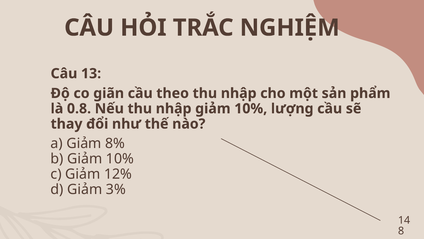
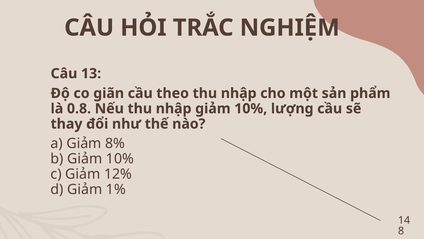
3%: 3% -> 1%
